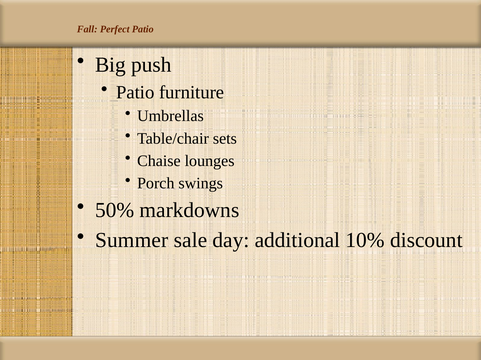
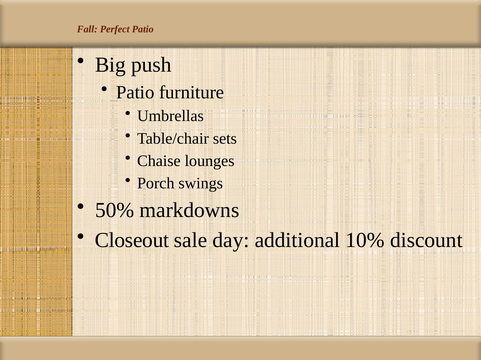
Summer: Summer -> Closeout
